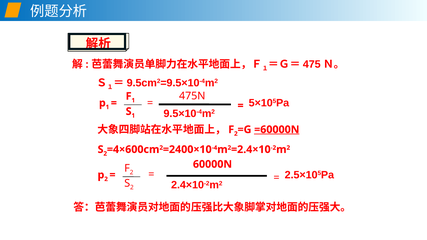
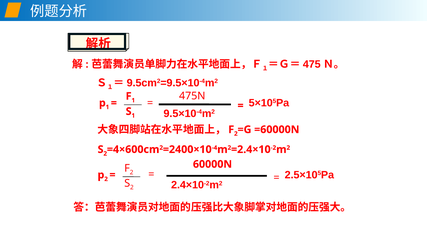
=60000N underline: present -> none
